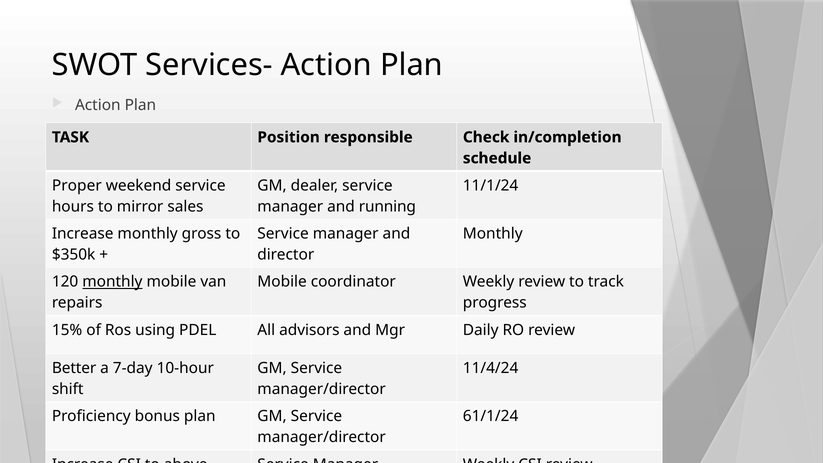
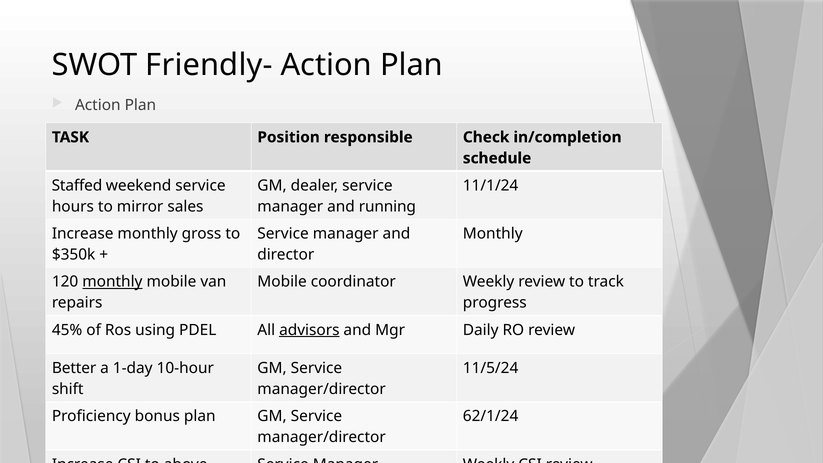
Services-: Services- -> Friendly-
Proper: Proper -> Staffed
15%: 15% -> 45%
advisors underline: none -> present
7-day: 7-day -> 1-day
11/4/24: 11/4/24 -> 11/5/24
61/1/24: 61/1/24 -> 62/1/24
